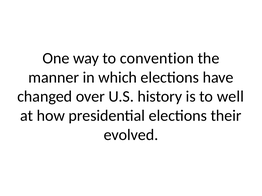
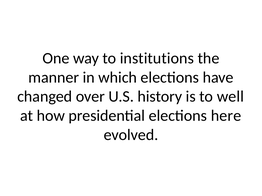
convention: convention -> institutions
their: their -> here
